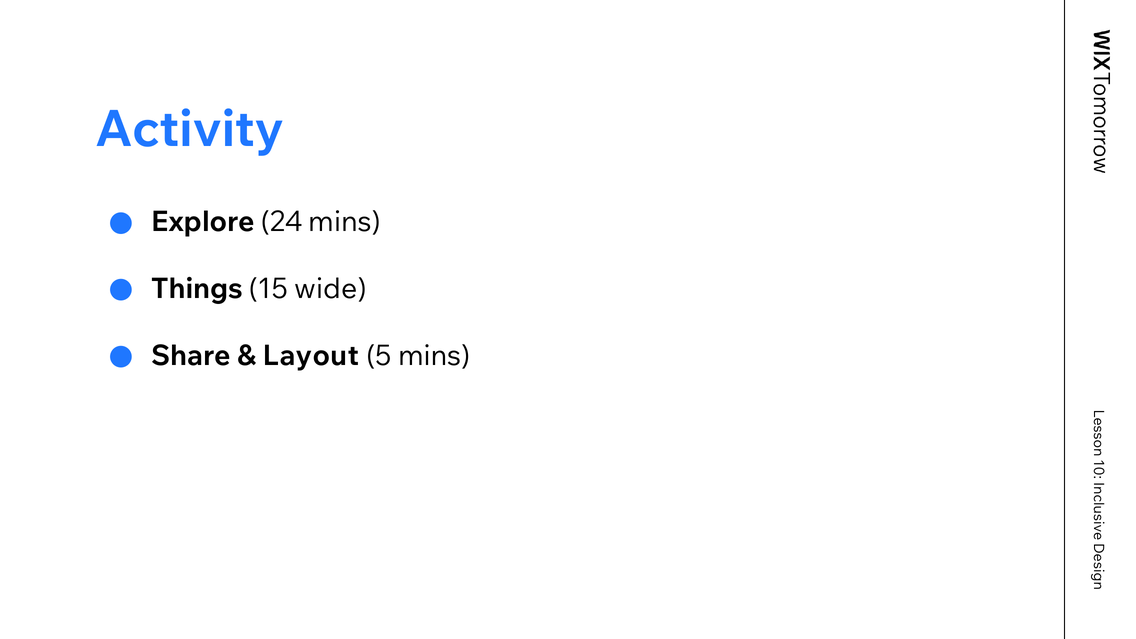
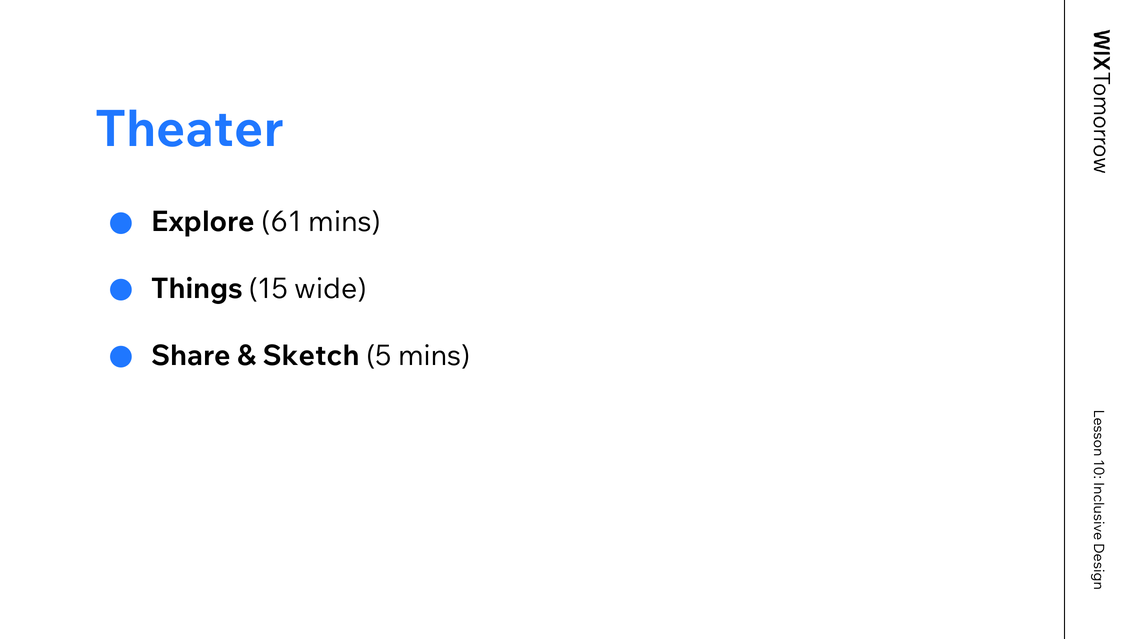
Activity: Activity -> Theater
24: 24 -> 61
Layout: Layout -> Sketch
